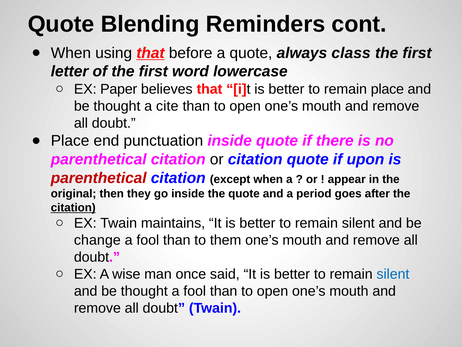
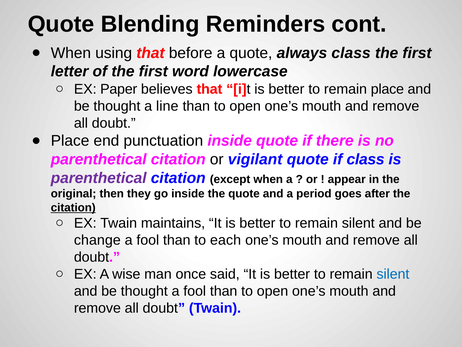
that at (150, 53) underline: present -> none
cite: cite -> line
or citation: citation -> vigilant
if upon: upon -> class
parenthetical at (99, 178) colour: red -> purple
them: them -> each
